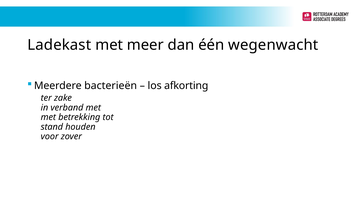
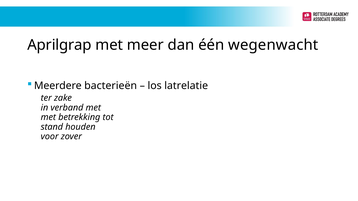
Ladekast: Ladekast -> Aprilgrap
afkorting: afkorting -> latrelatie
